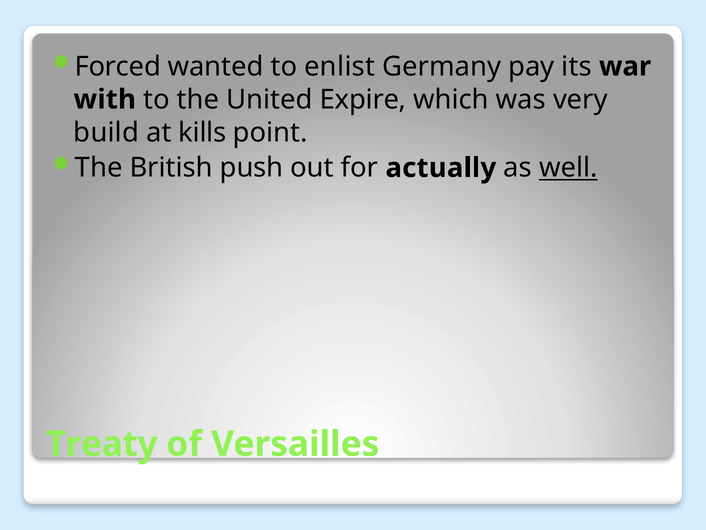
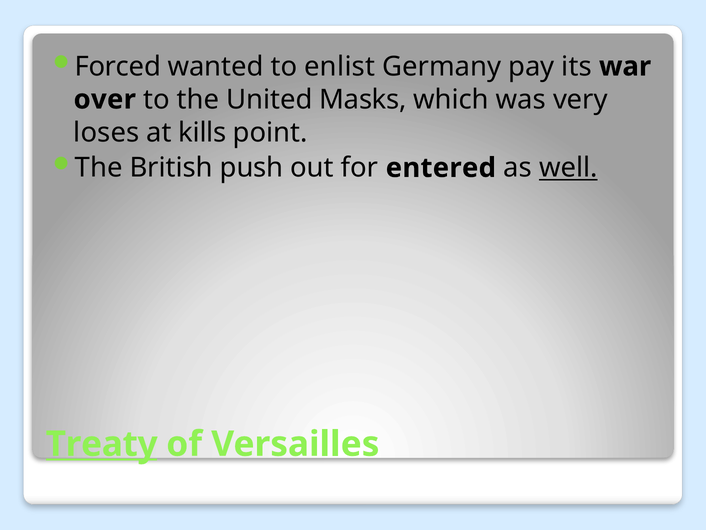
with: with -> over
Expire: Expire -> Masks
build: build -> loses
actually: actually -> entered
Treaty underline: none -> present
